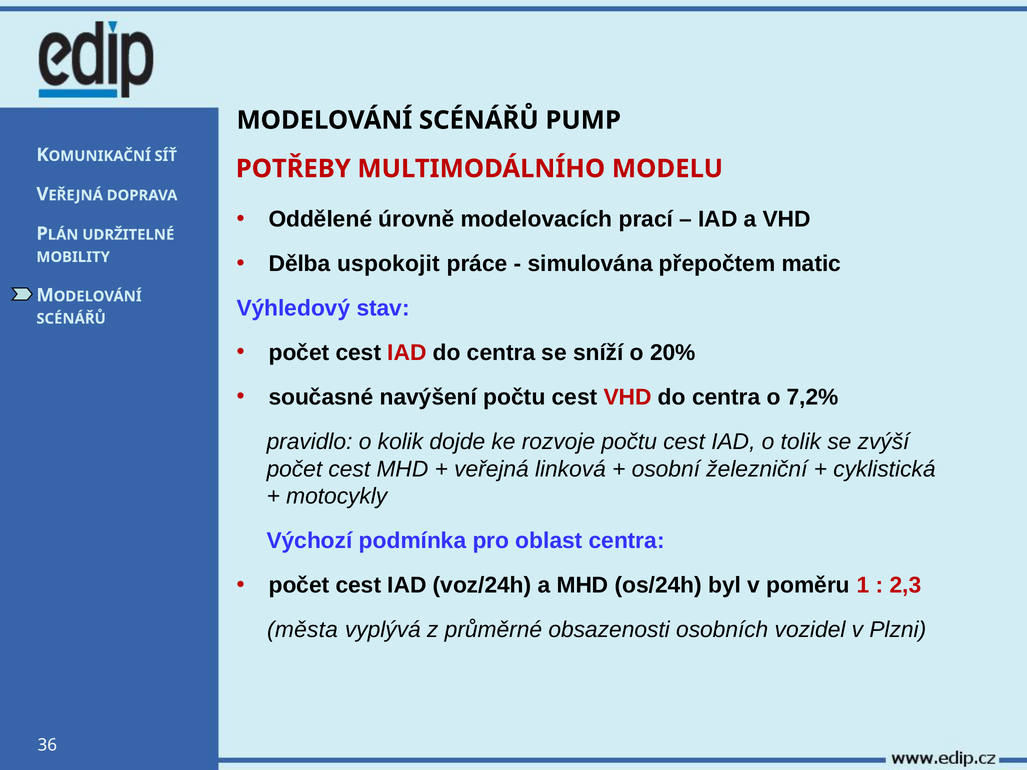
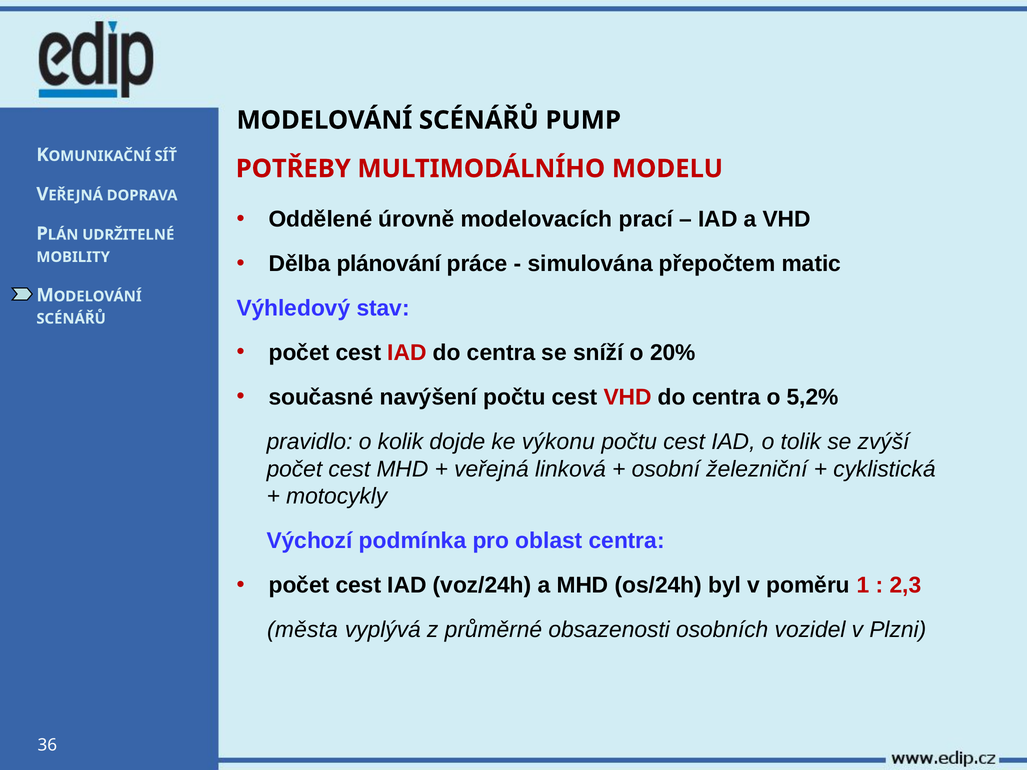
uspokojit: uspokojit -> plánování
7,2%: 7,2% -> 5,2%
rozvoje: rozvoje -> výkonu
